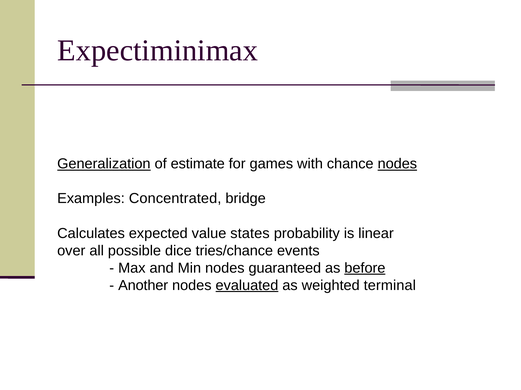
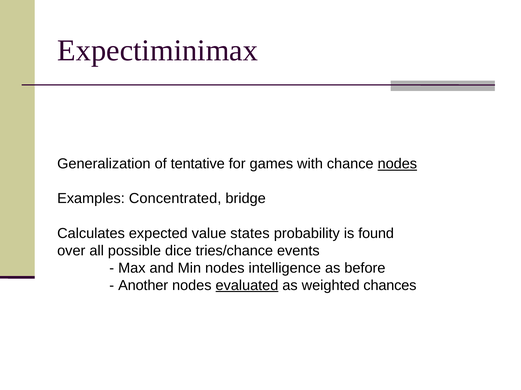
Generalization underline: present -> none
estimate: estimate -> tentative
linear: linear -> found
guaranteed: guaranteed -> intelligence
before underline: present -> none
terminal: terminal -> chances
